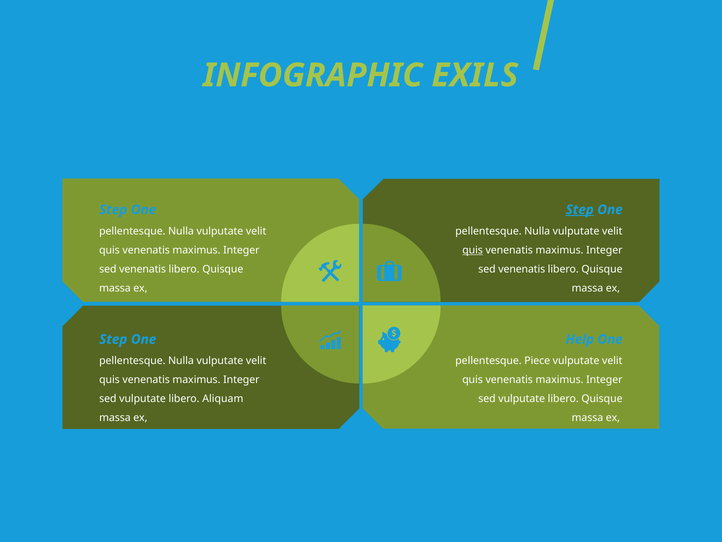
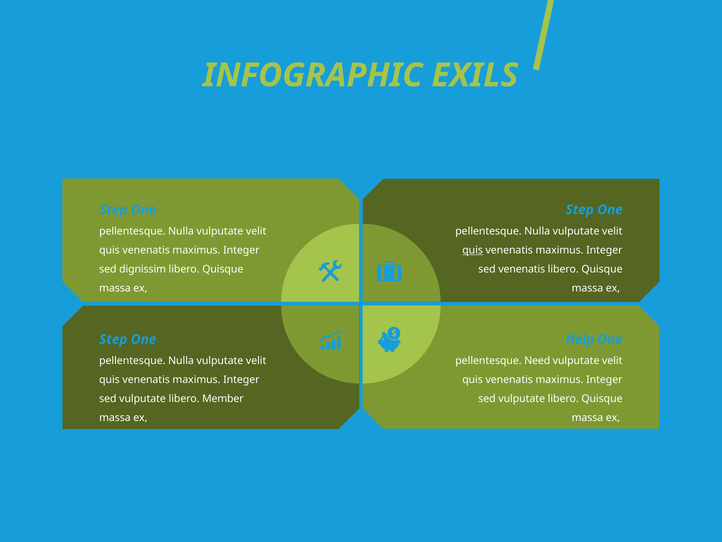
Step at (580, 210) underline: present -> none
venenatis at (143, 269): venenatis -> dignissim
Piece: Piece -> Need
Aliquam: Aliquam -> Member
